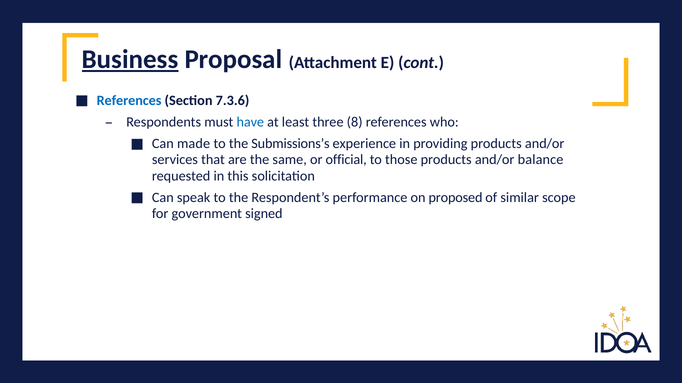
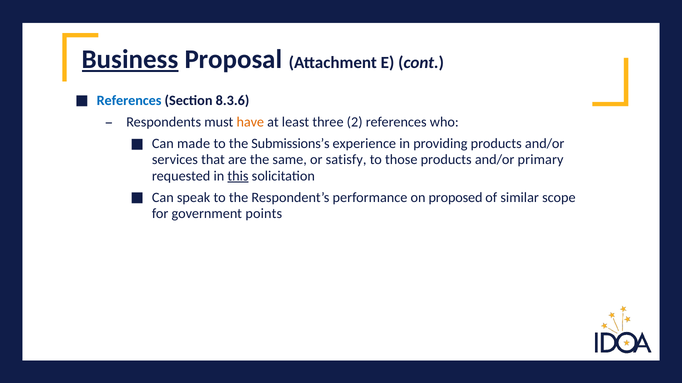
7.3.6: 7.3.6 -> 8.3.6
have colour: blue -> orange
8: 8 -> 2
official: official -> satisfy
balance: balance -> primary
this underline: none -> present
signed: signed -> points
